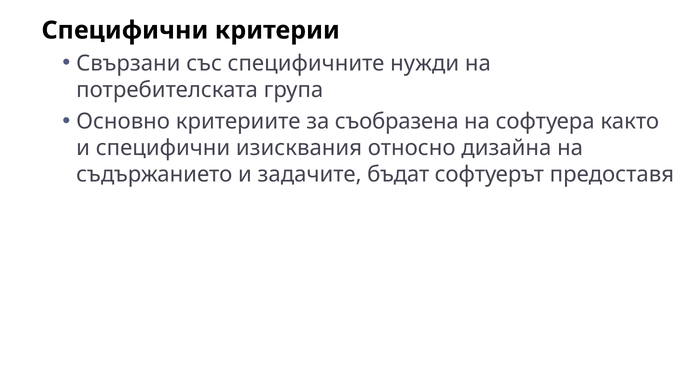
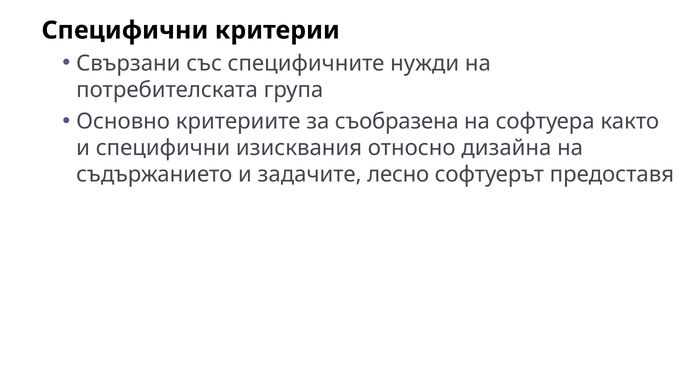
бъдат: бъдат -> лесно
